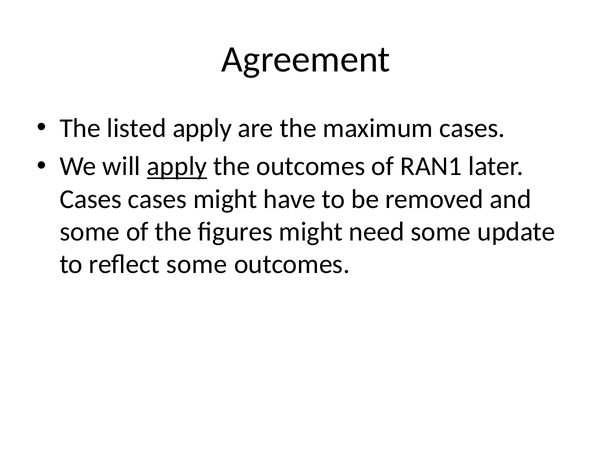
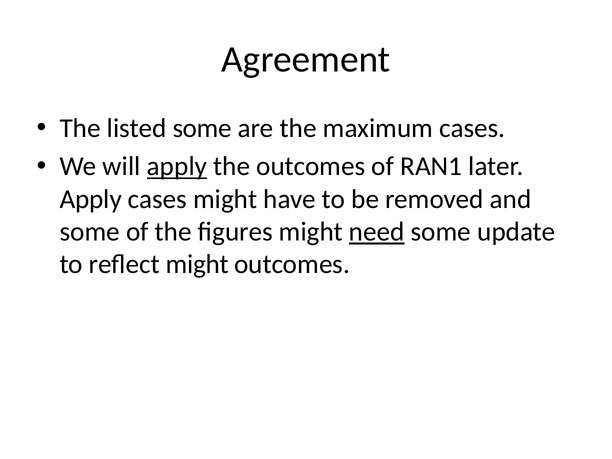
listed apply: apply -> some
Cases at (91, 199): Cases -> Apply
need underline: none -> present
reflect some: some -> might
